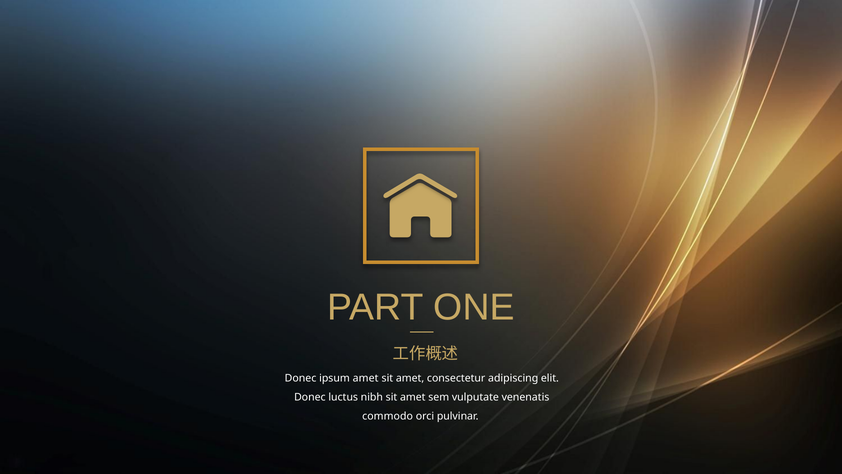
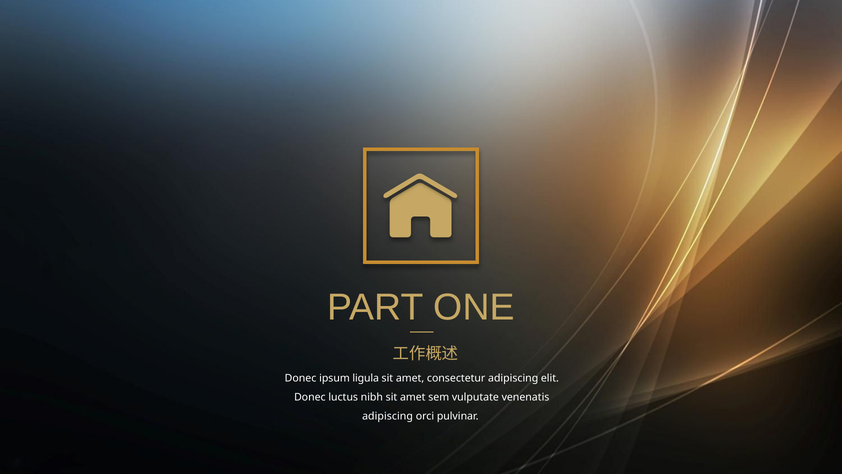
ipsum amet: amet -> ligula
commodo at (388, 416): commodo -> adipiscing
